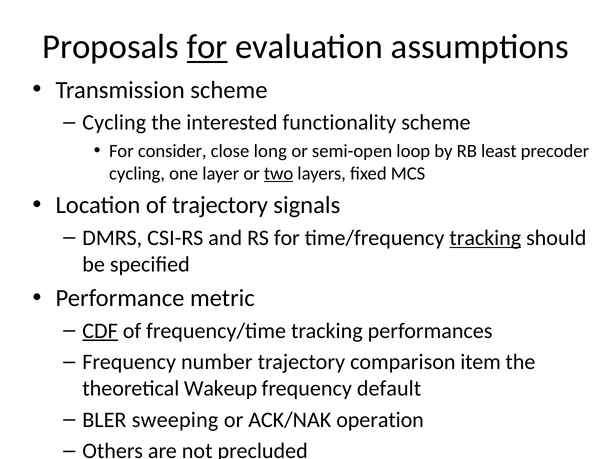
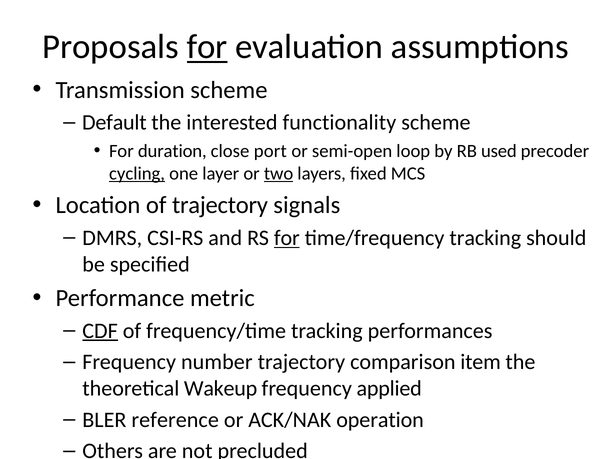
Cycling at (114, 123): Cycling -> Default
consider: consider -> duration
long: long -> port
least: least -> used
cycling at (137, 173) underline: none -> present
for at (287, 238) underline: none -> present
tracking at (485, 238) underline: present -> none
default: default -> applied
sweeping: sweeping -> reference
